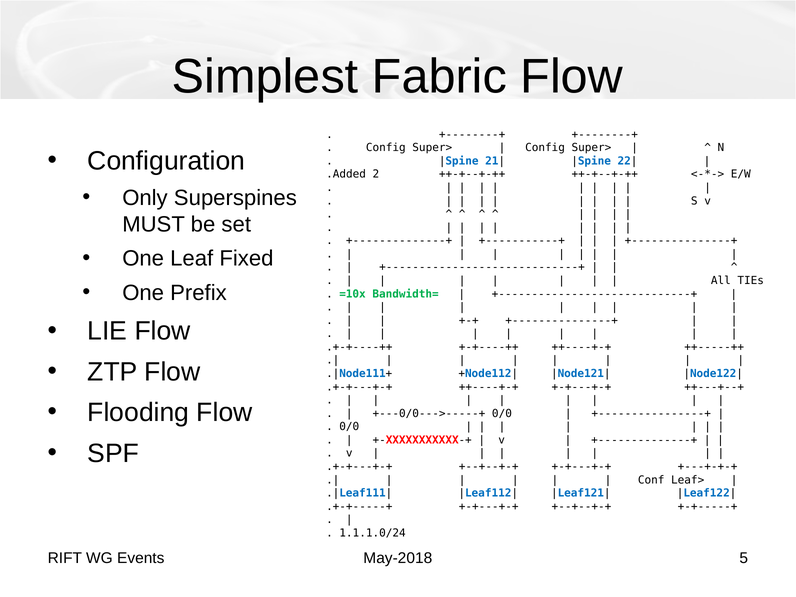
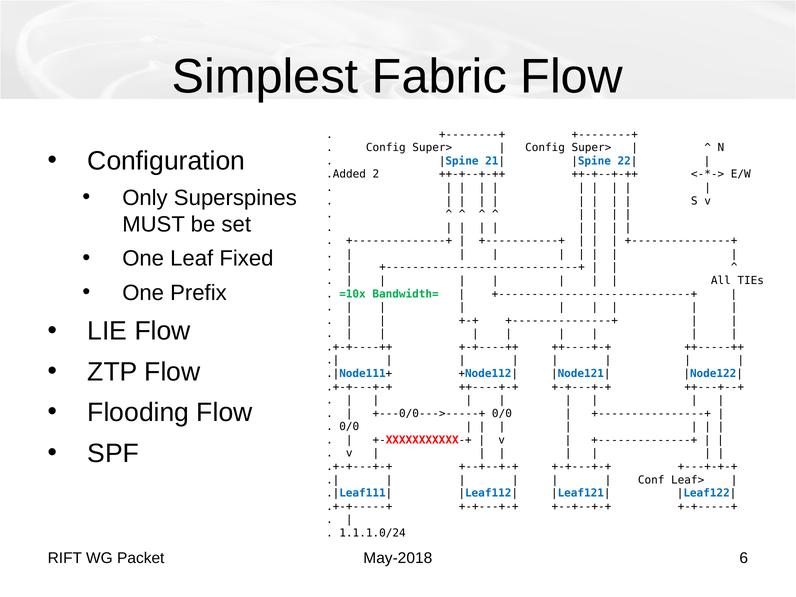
Events: Events -> Packet
5: 5 -> 6
